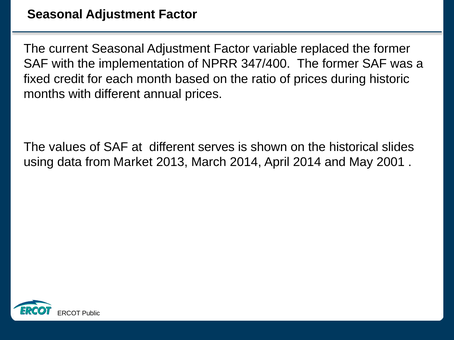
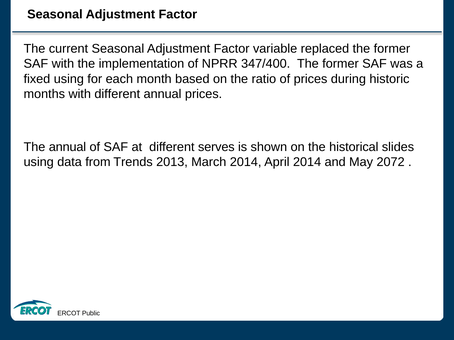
fixed credit: credit -> using
The values: values -> annual
Market: Market -> Trends
2001: 2001 -> 2072
